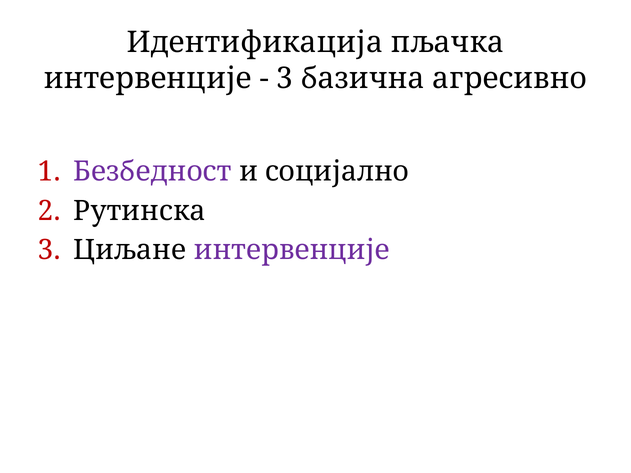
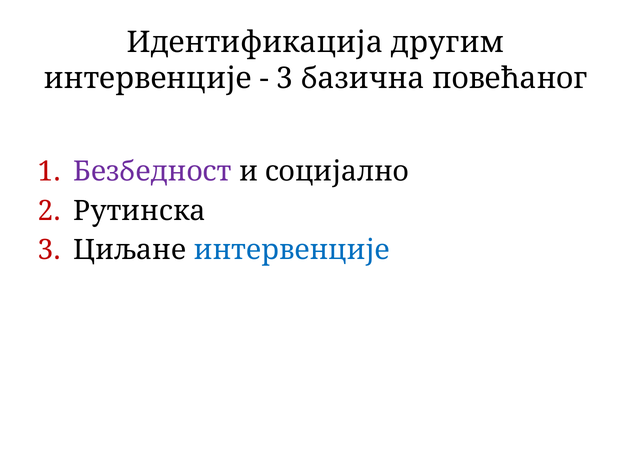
пљачка: пљачка -> другим
агресивно: агресивно -> повећаног
интервенције at (292, 250) colour: purple -> blue
